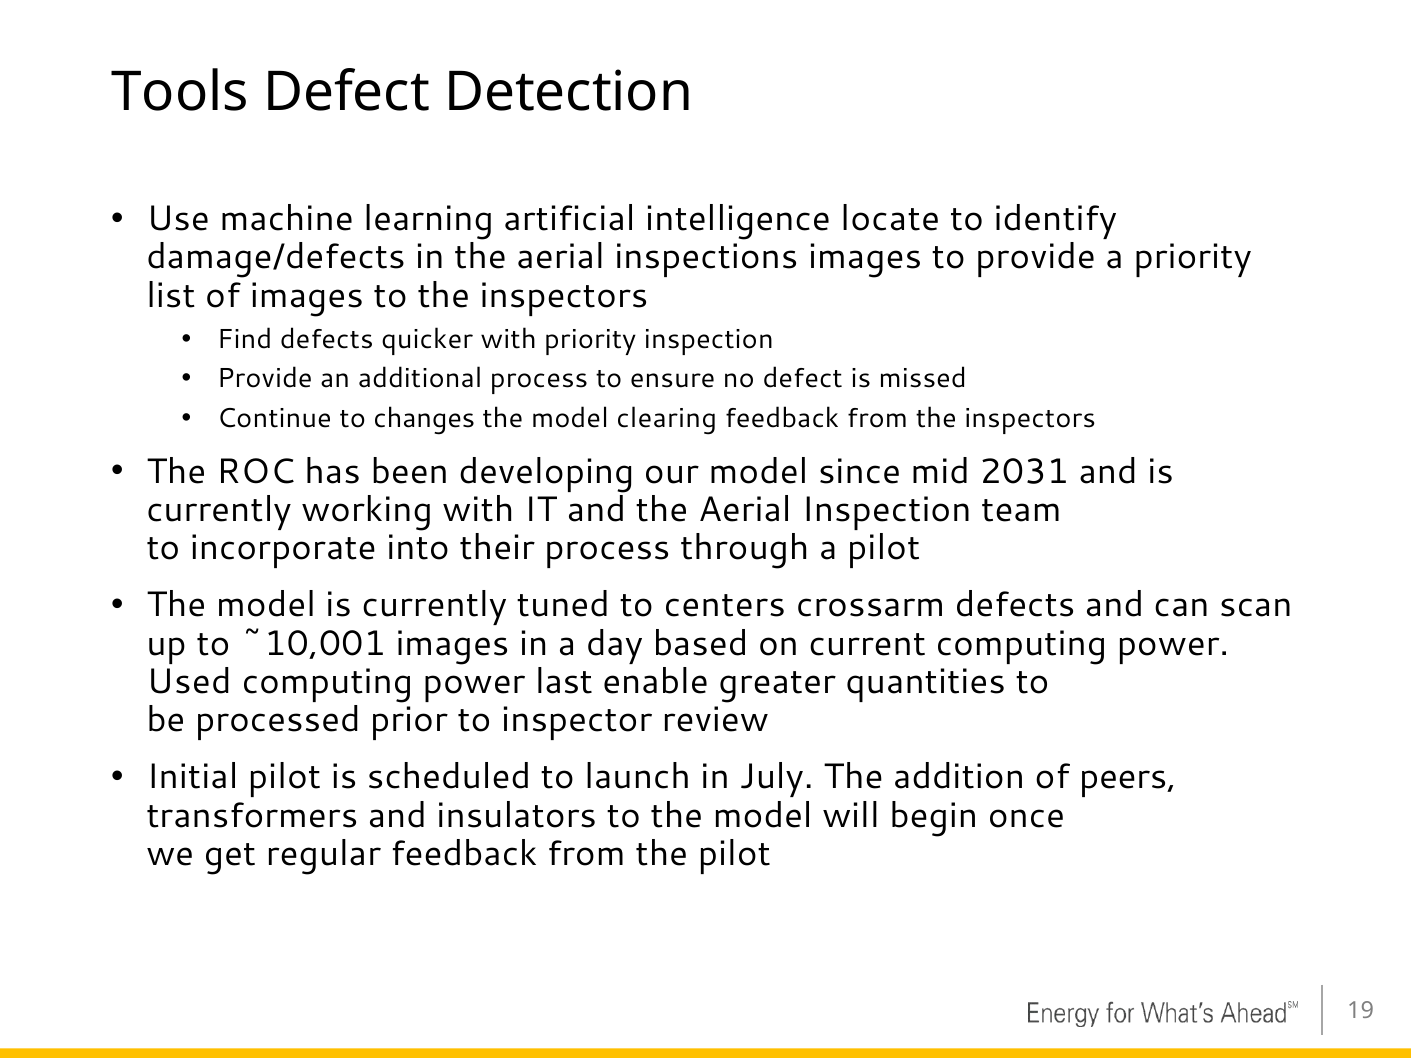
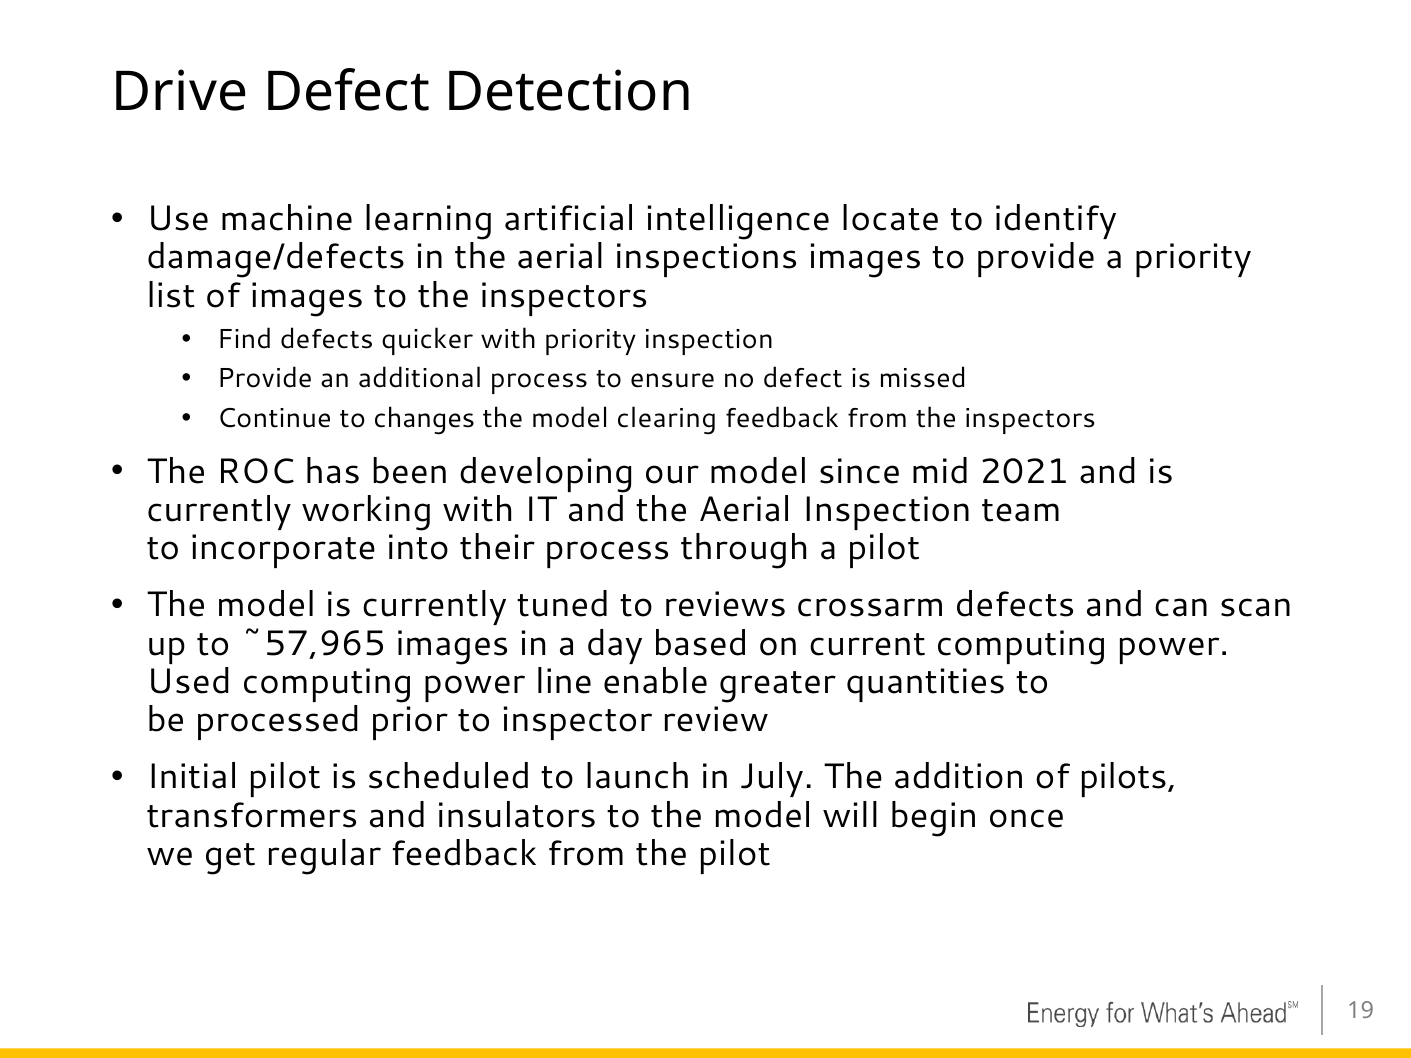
Tools: Tools -> Drive
2031: 2031 -> 2021
centers: centers -> reviews
~10,001: ~10,001 -> ~57,965
last: last -> line
peers: peers -> pilots
